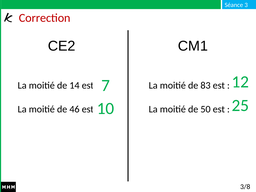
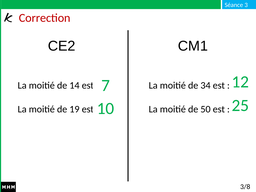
83: 83 -> 34
46: 46 -> 19
